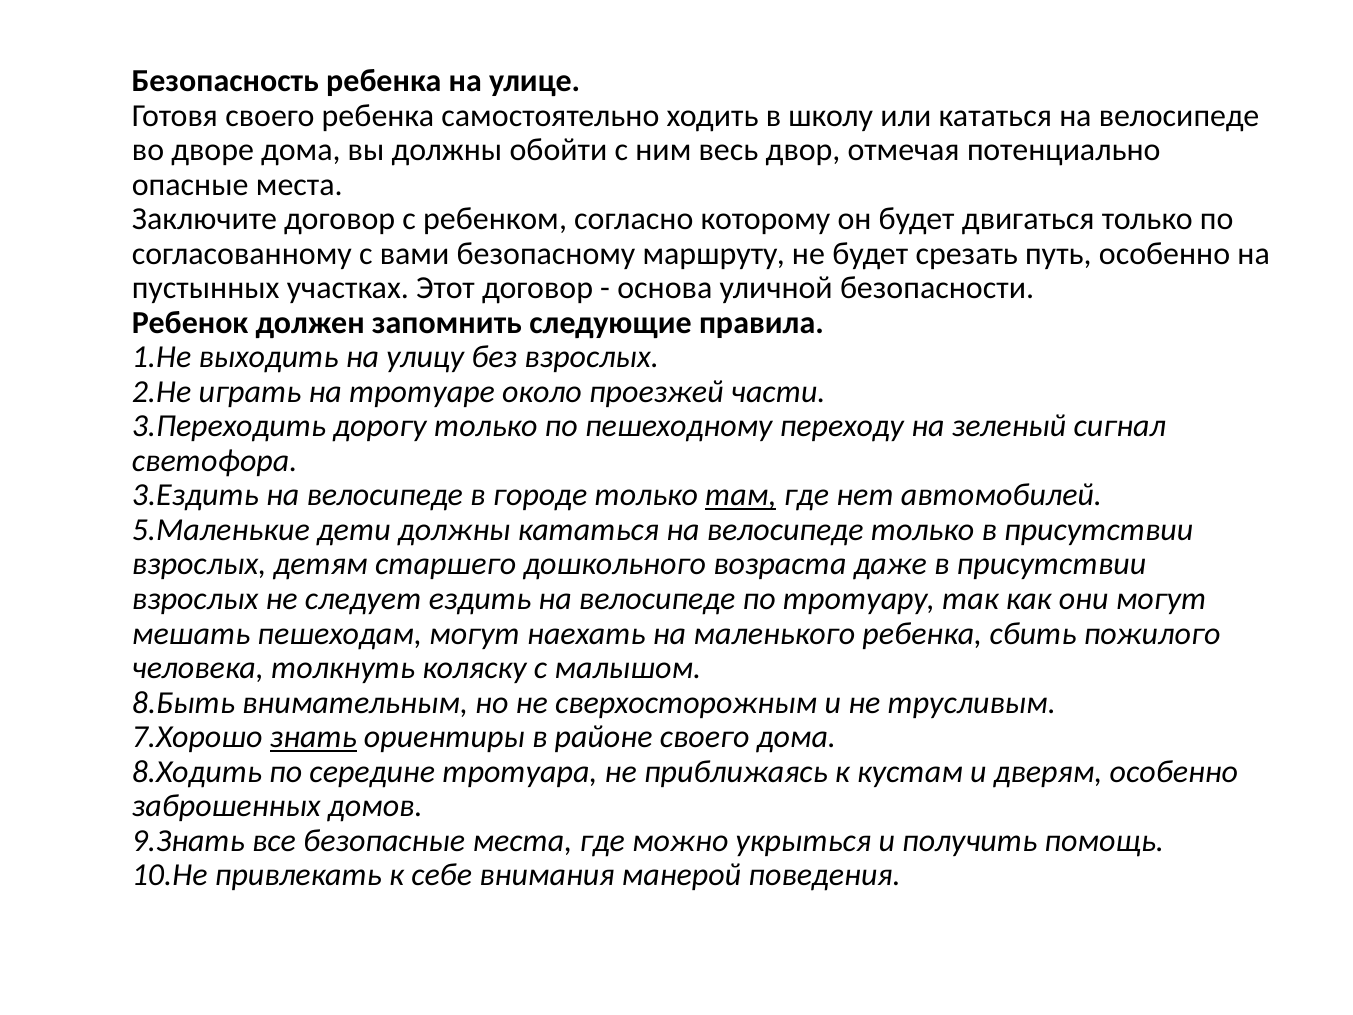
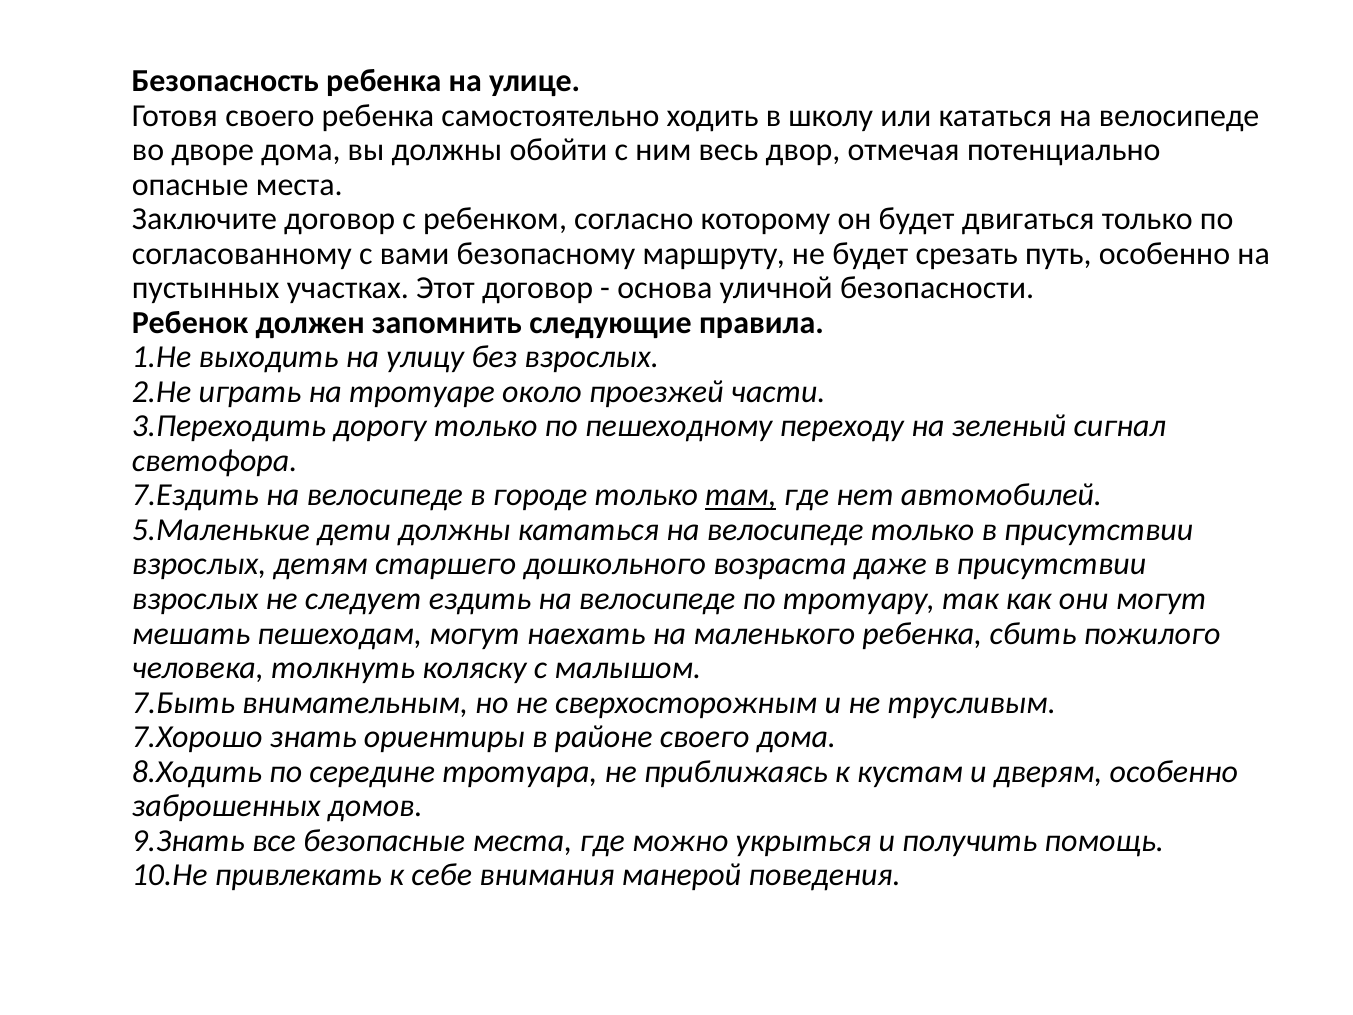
3.Ездить: 3.Ездить -> 7.Ездить
8.Быть: 8.Быть -> 7.Быть
знать underline: present -> none
